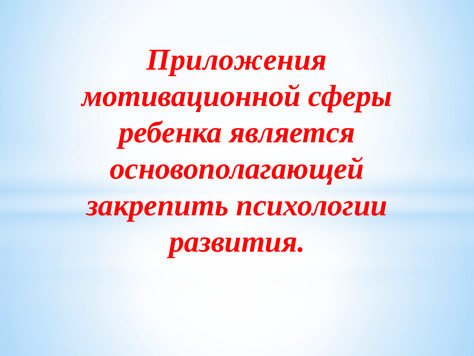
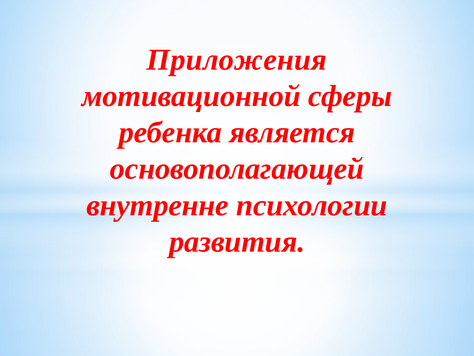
закрепить: закрепить -> внутренне
